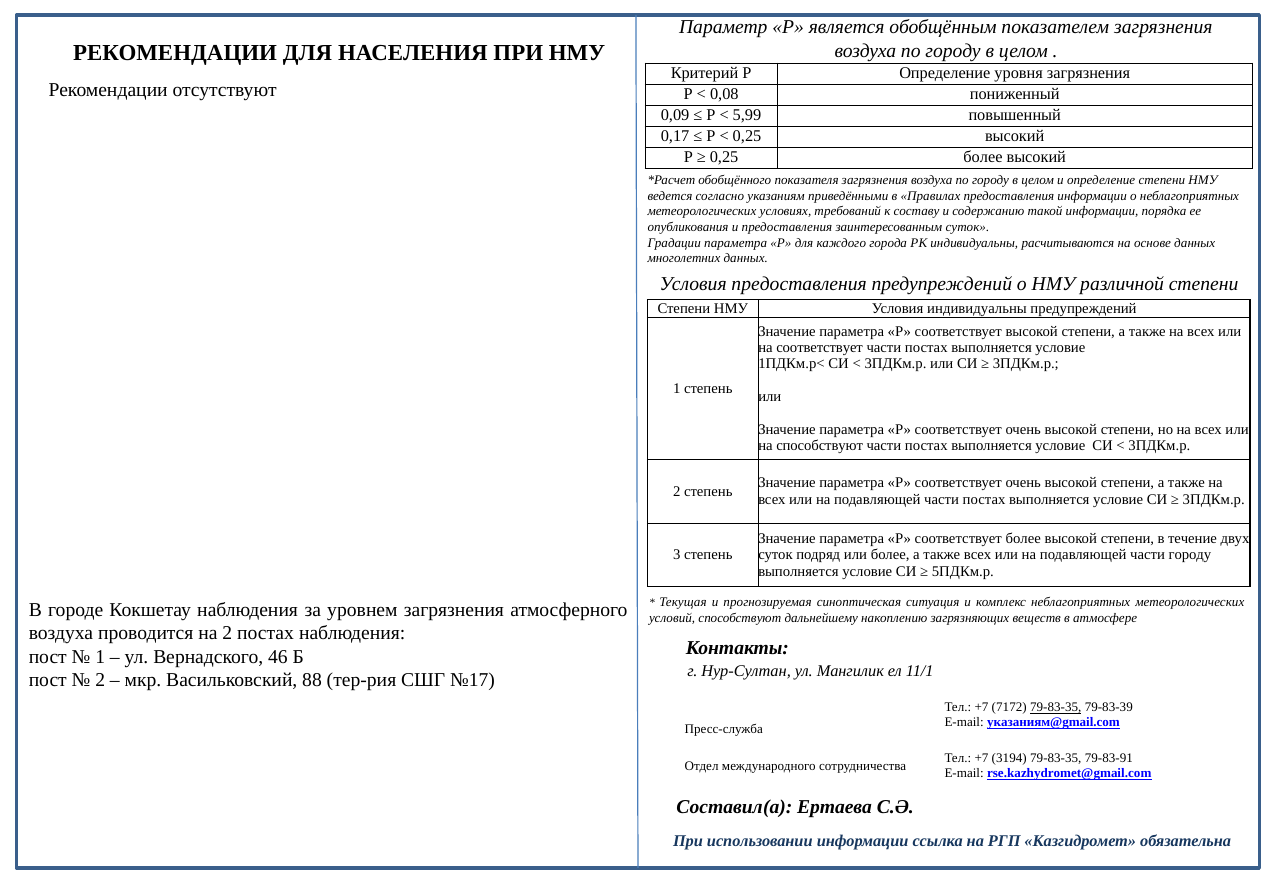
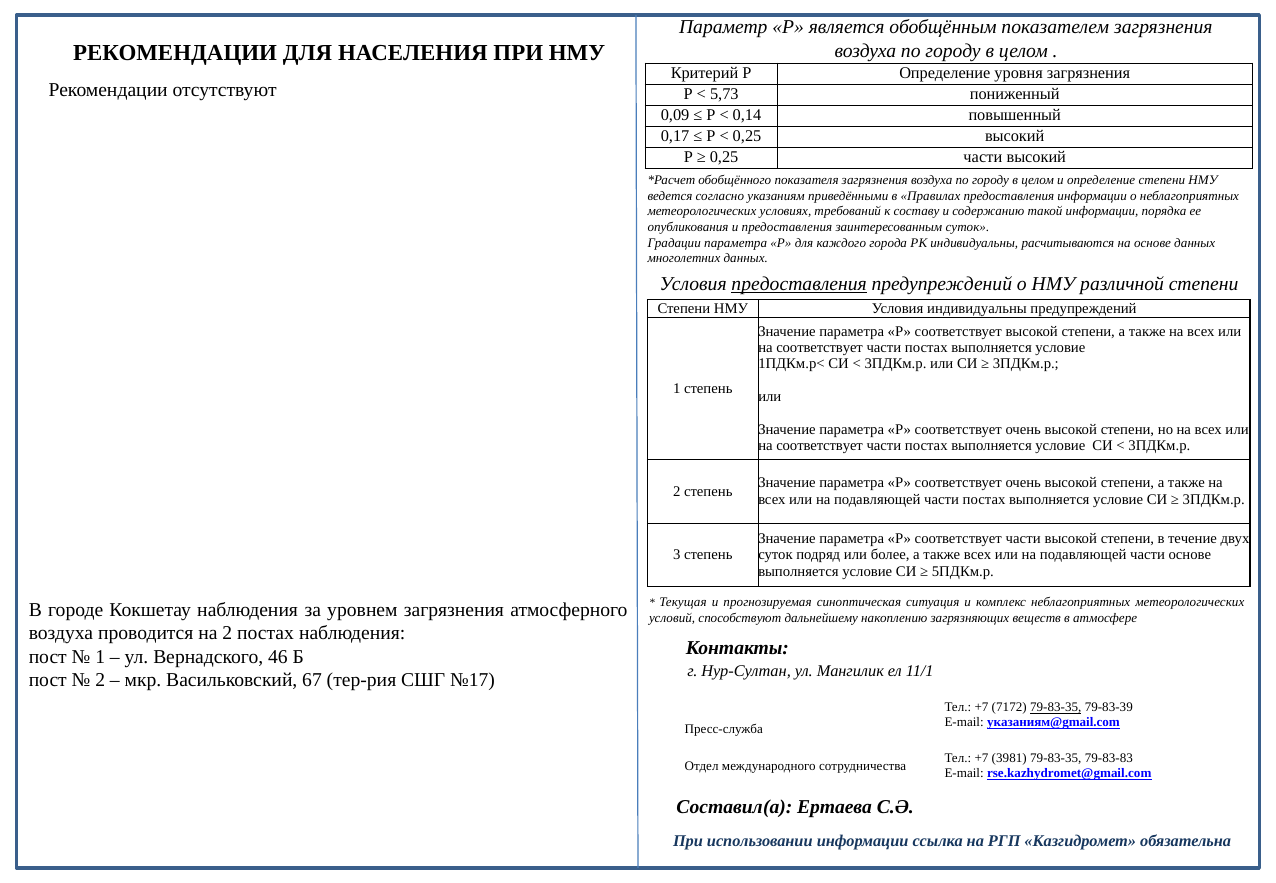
0,08: 0,08 -> 5,73
5,99: 5,99 -> 0,14
0,25 более: более -> части
предоставления at (799, 285) underline: none -> present
способствуют at (820, 446): способствуют -> соответствует
Р соответствует более: более -> части
части городу: городу -> основе
88: 88 -> 67
3194: 3194 -> 3981
79-83-91: 79-83-91 -> 79-83-83
